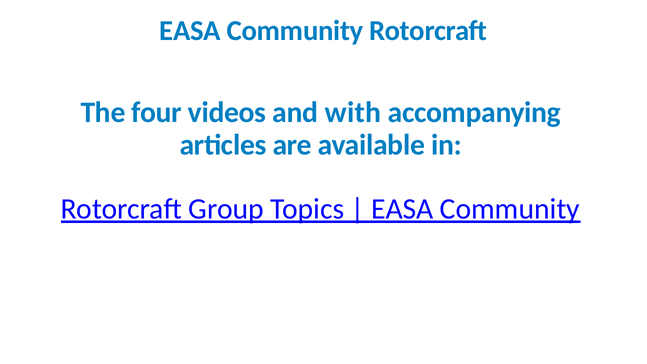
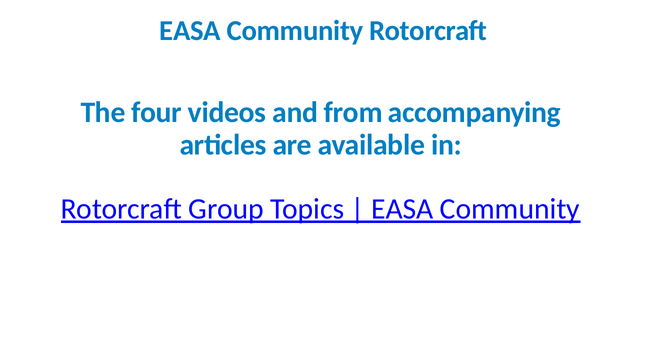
with: with -> from
